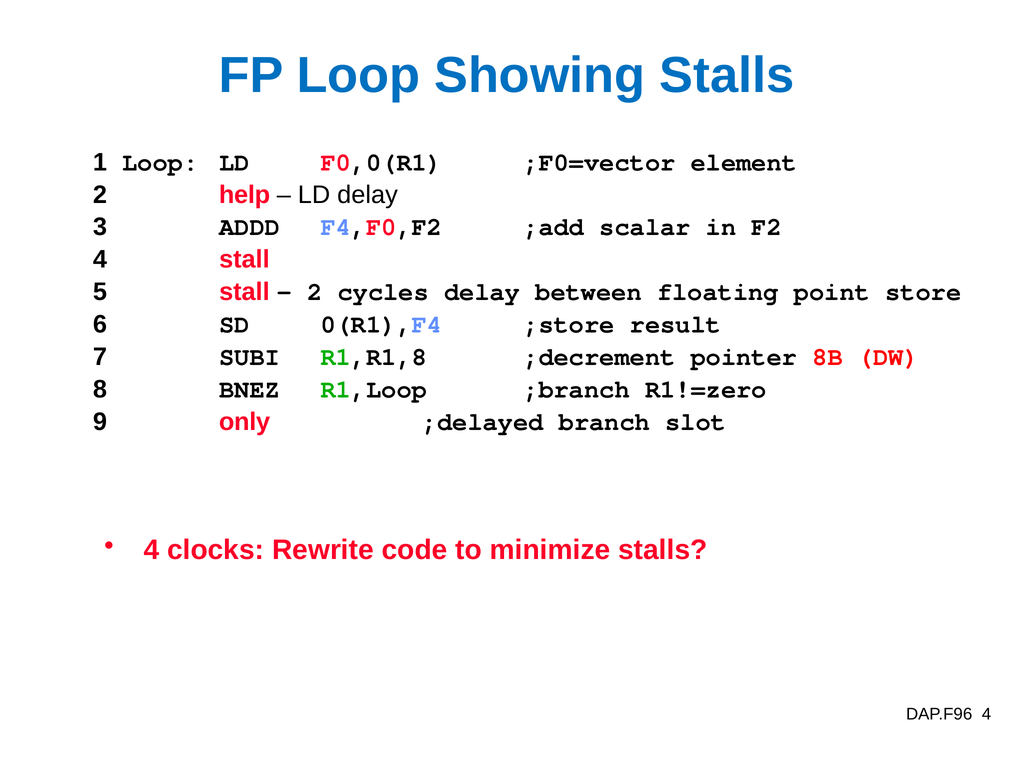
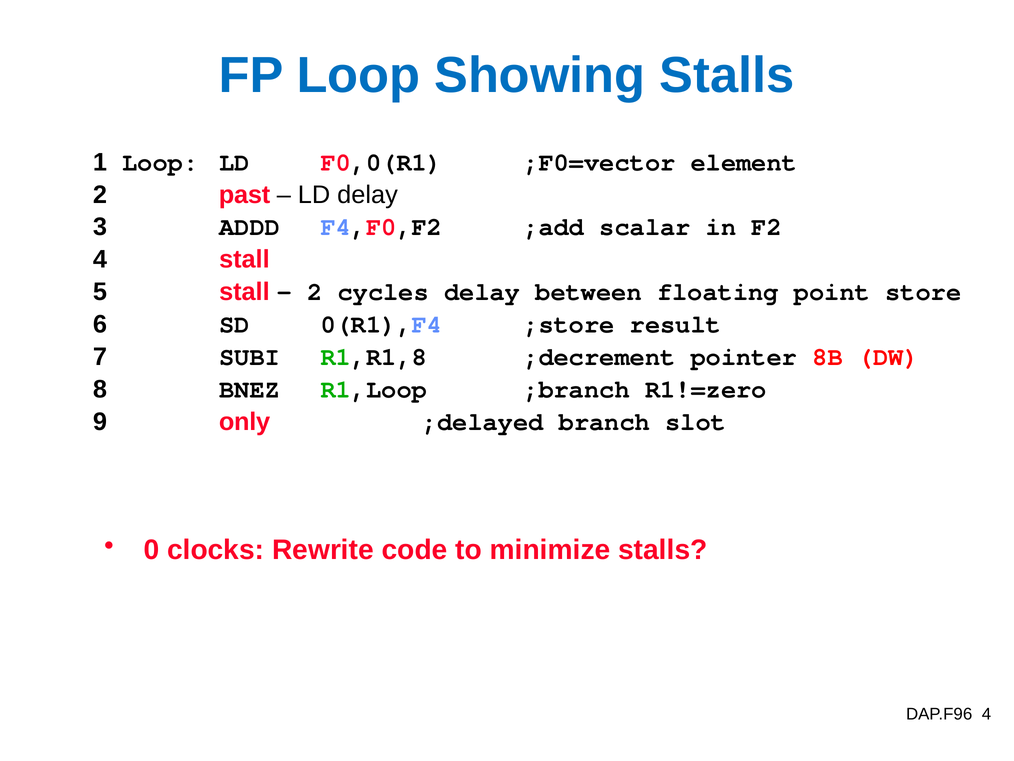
help: help -> past
4 at (151, 549): 4 -> 0
